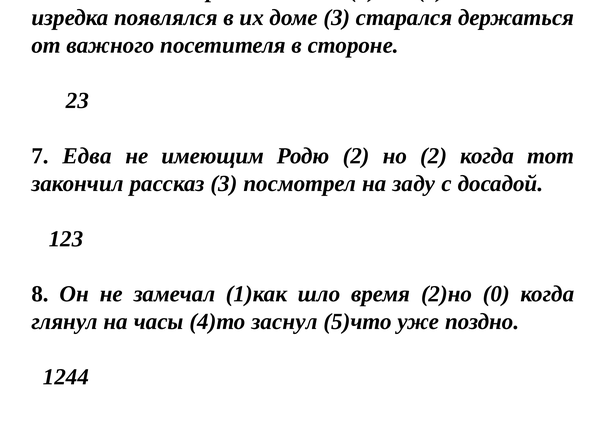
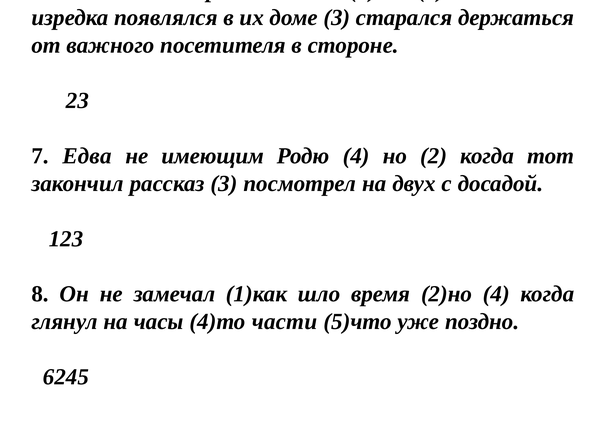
Родю 2: 2 -> 4
заду: заду -> двух
2)но 0: 0 -> 4
заснул: заснул -> части
1244: 1244 -> 6245
